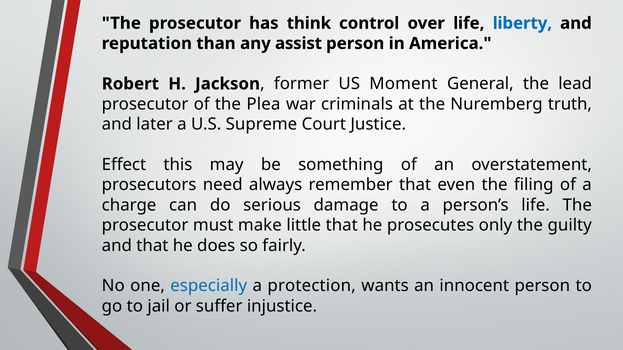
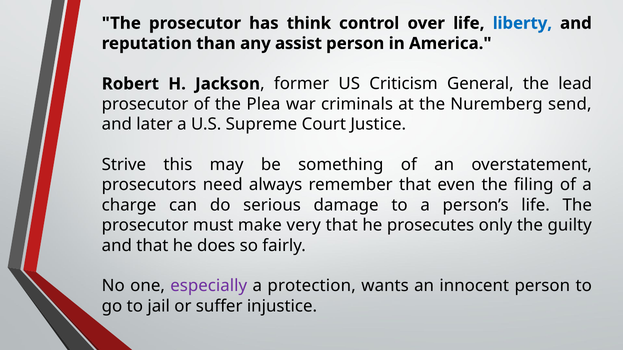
Moment: Moment -> Criticism
truth: truth -> send
Effect: Effect -> Strive
little: little -> very
especially colour: blue -> purple
